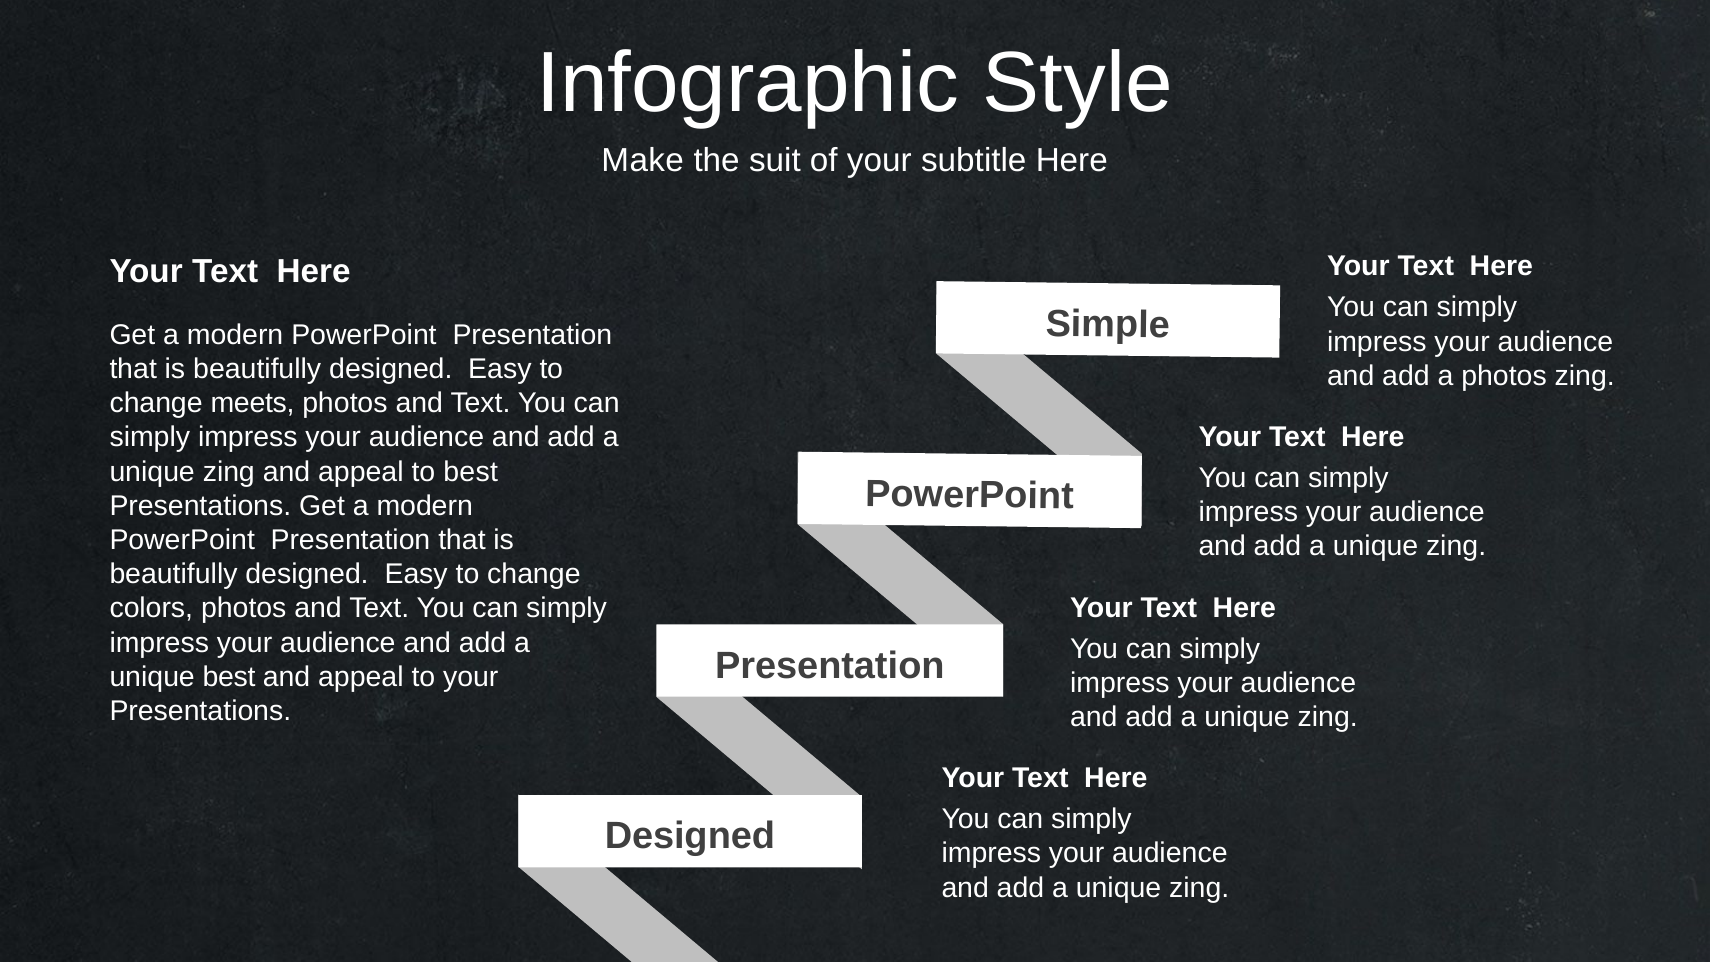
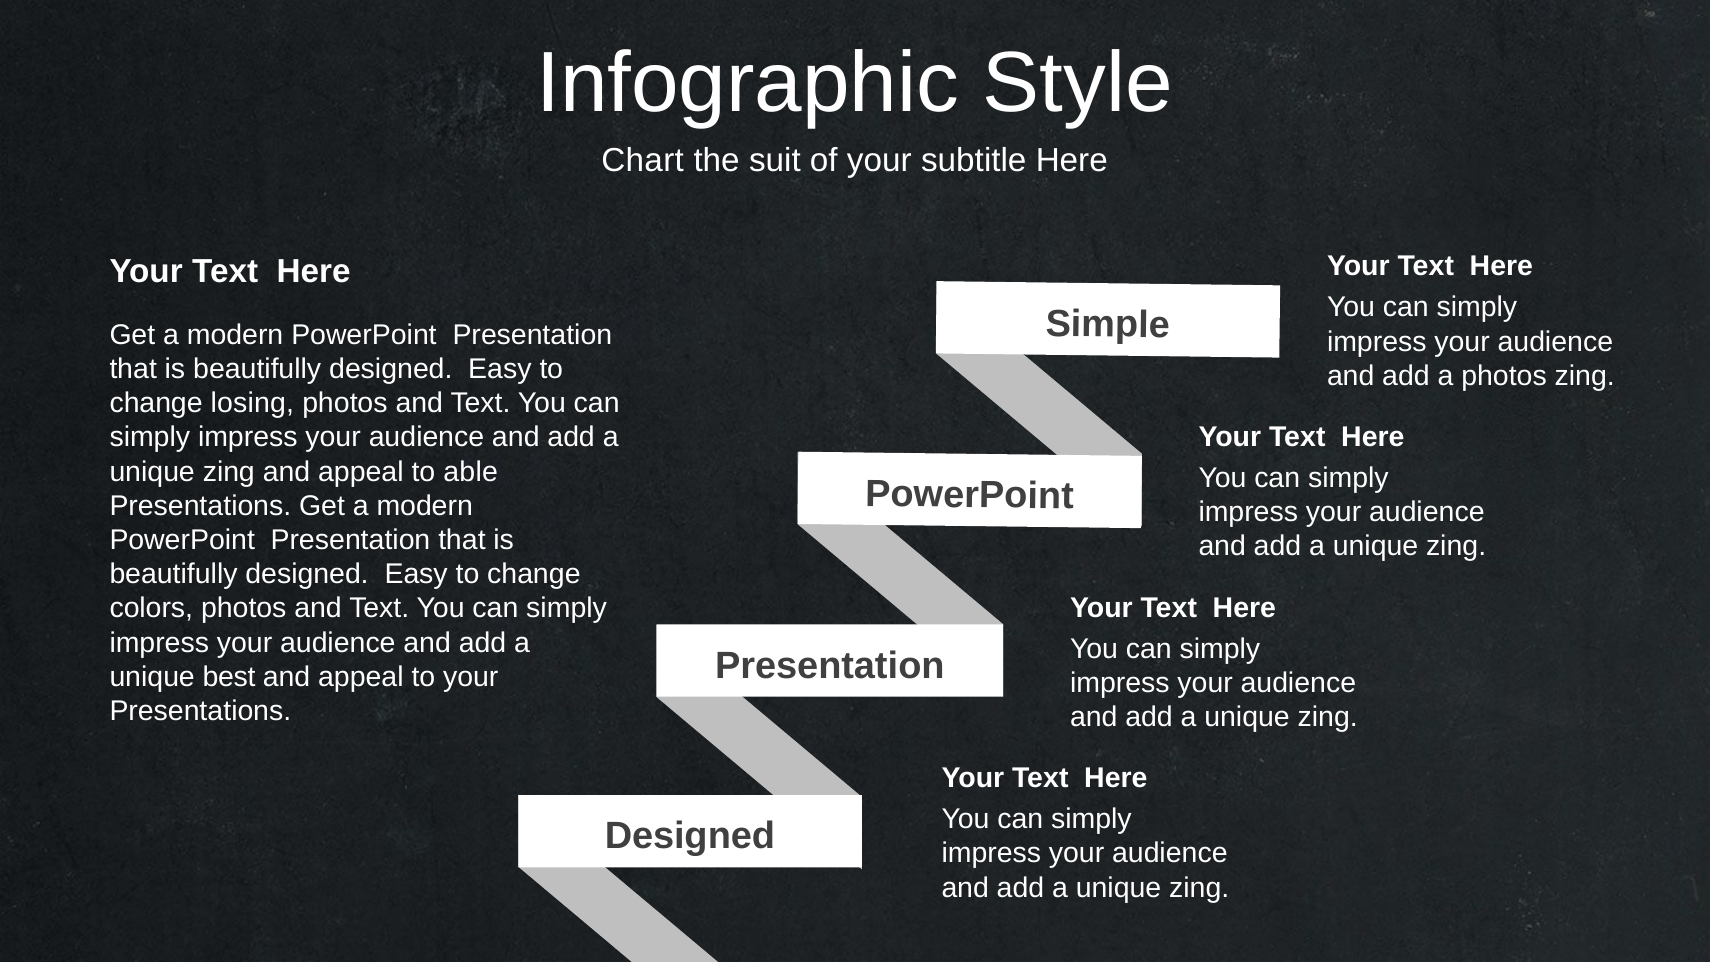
Make: Make -> Chart
meets: meets -> losing
to best: best -> able
